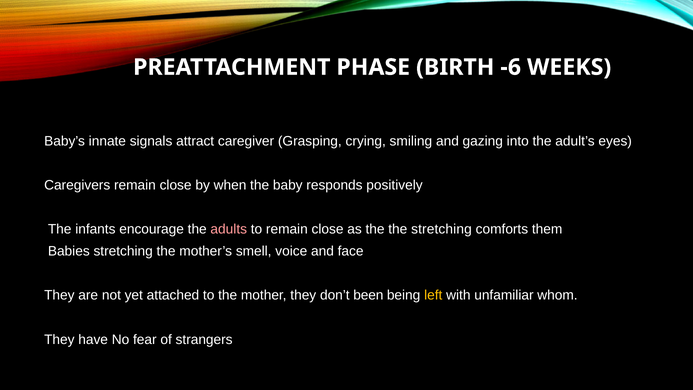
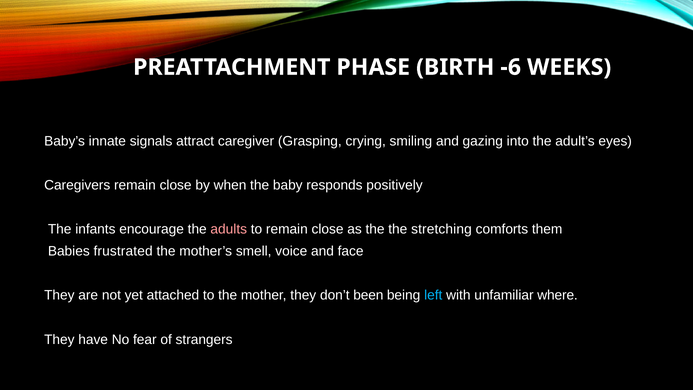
Babies stretching: stretching -> frustrated
left colour: yellow -> light blue
whom: whom -> where
